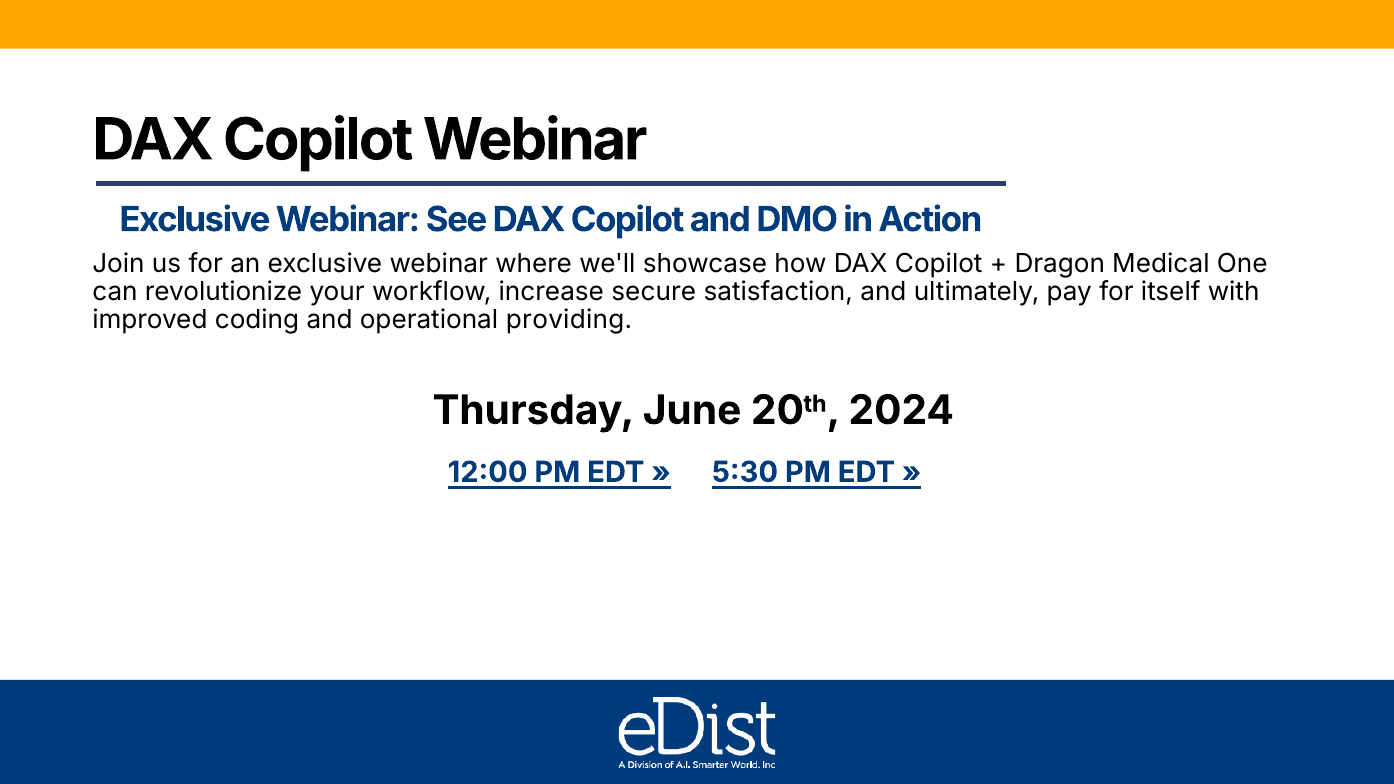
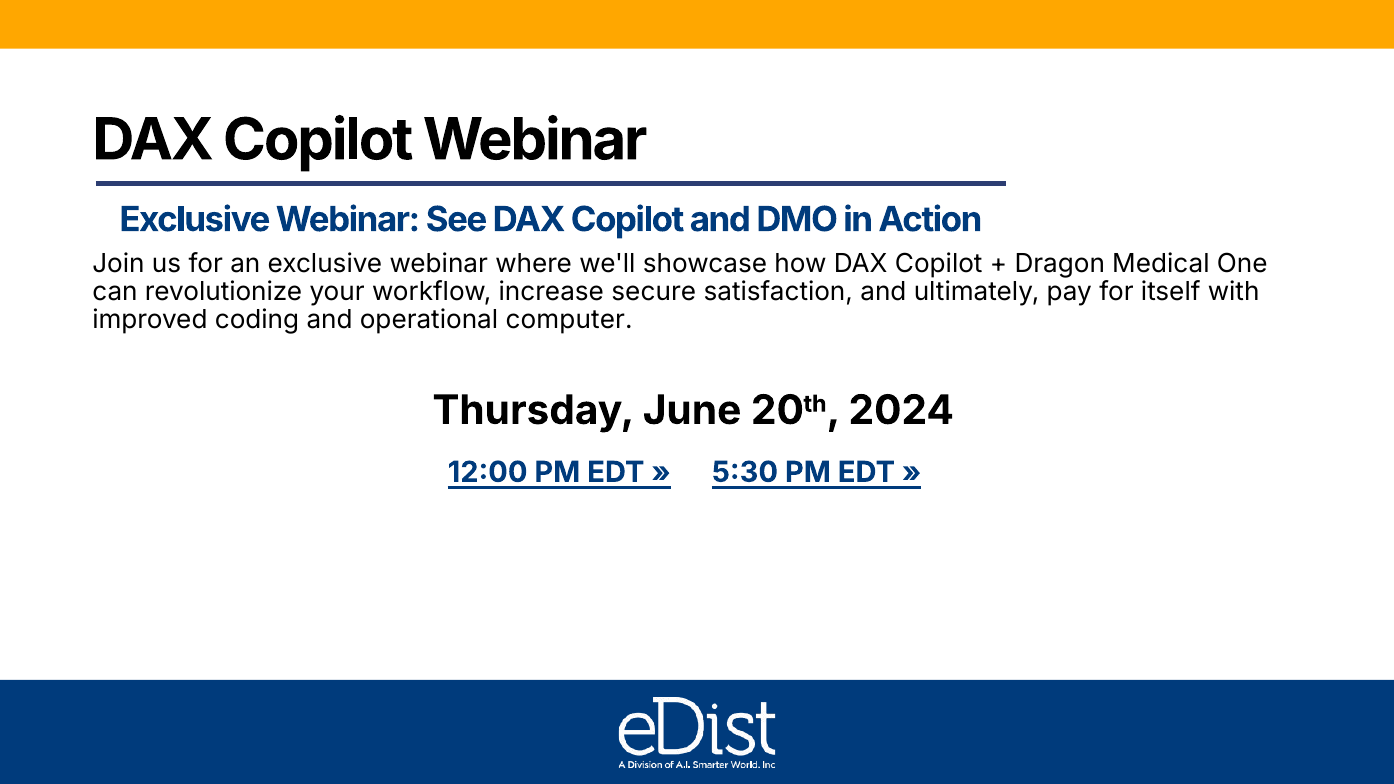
providing: providing -> computer
